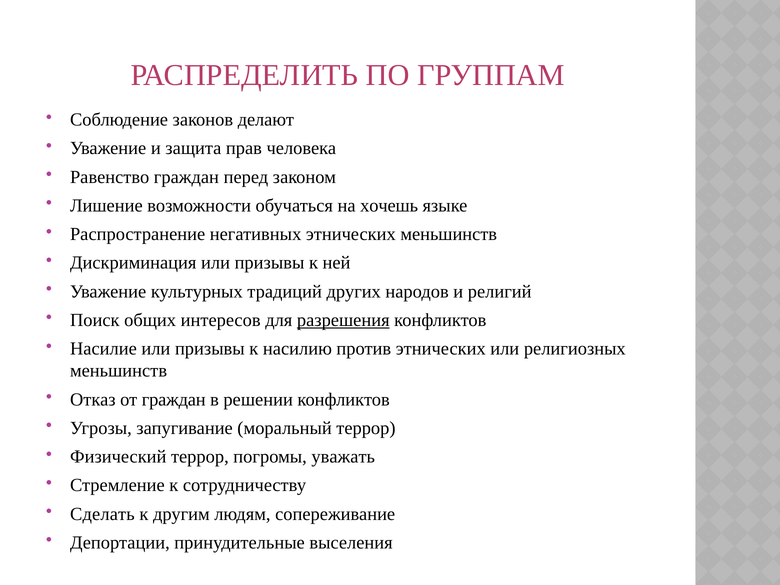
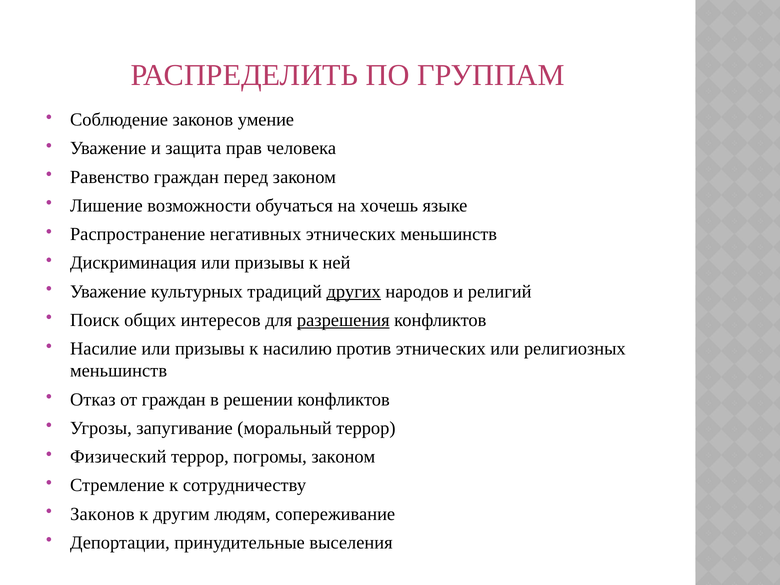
делают: делают -> умение
других underline: none -> present
погромы уважать: уважать -> законом
Сделать at (102, 514): Сделать -> Законов
